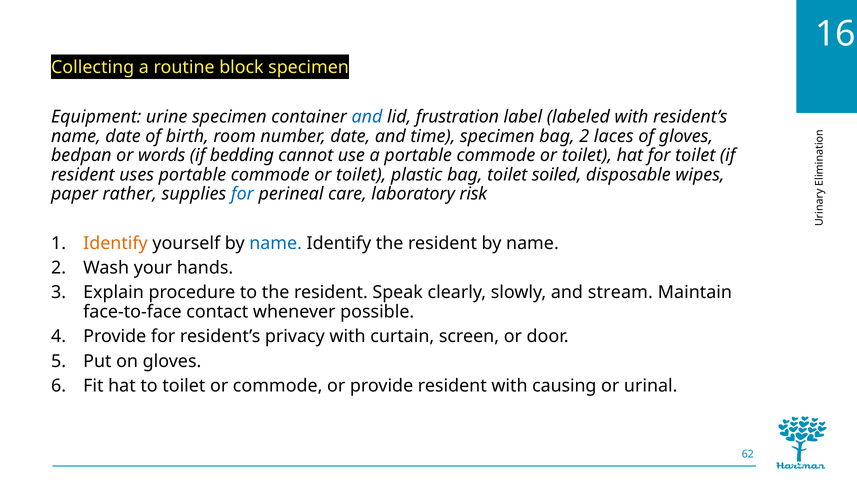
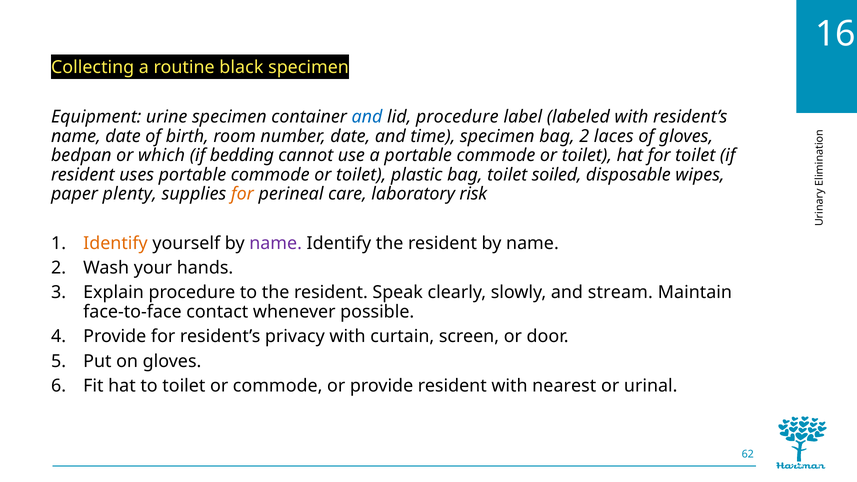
block: block -> black
lid frustration: frustration -> procedure
words: words -> which
rather: rather -> plenty
for at (242, 194) colour: blue -> orange
name at (276, 243) colour: blue -> purple
causing: causing -> nearest
